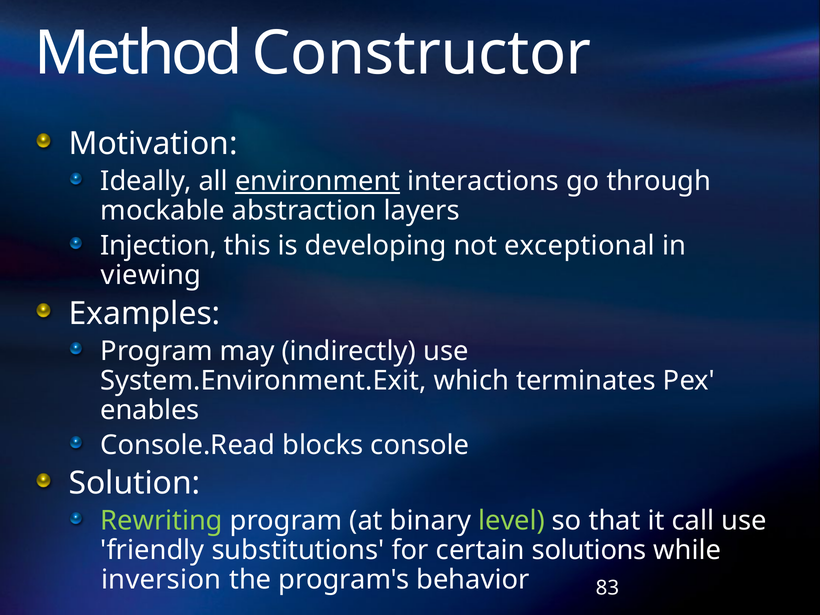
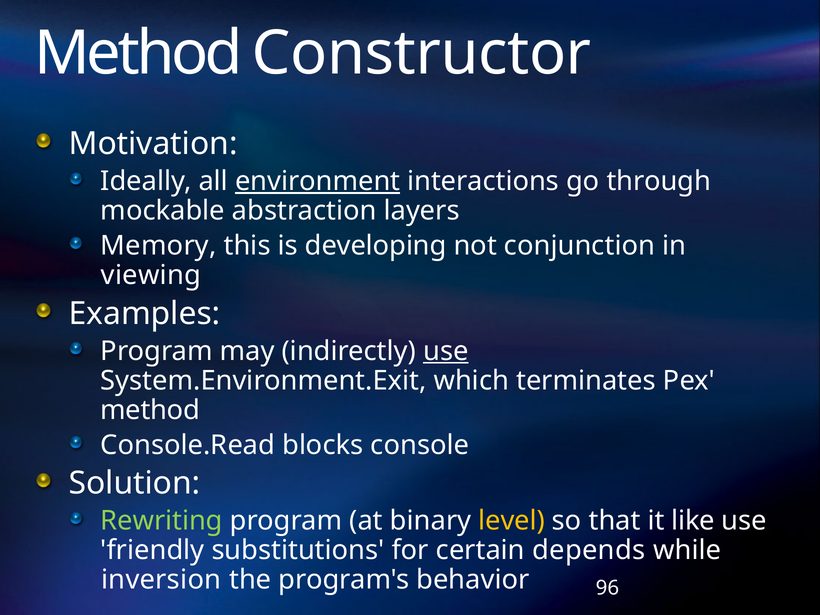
Injection: Injection -> Memory
exceptional: exceptional -> conjunction
use at (446, 351) underline: none -> present
enables at (150, 410): enables -> method
level colour: light green -> yellow
call: call -> like
solutions: solutions -> depends
83: 83 -> 96
